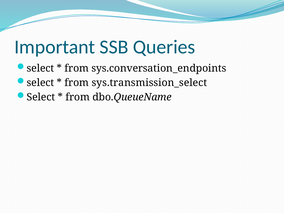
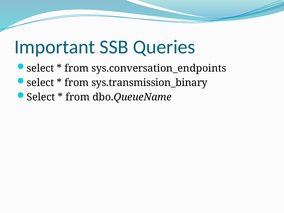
sys.transmission_select: sys.transmission_select -> sys.transmission_binary
